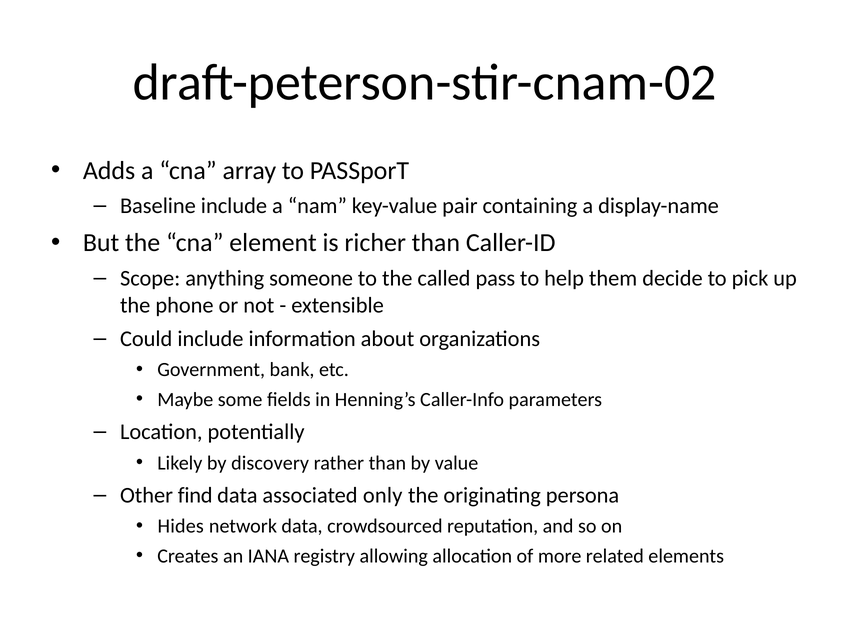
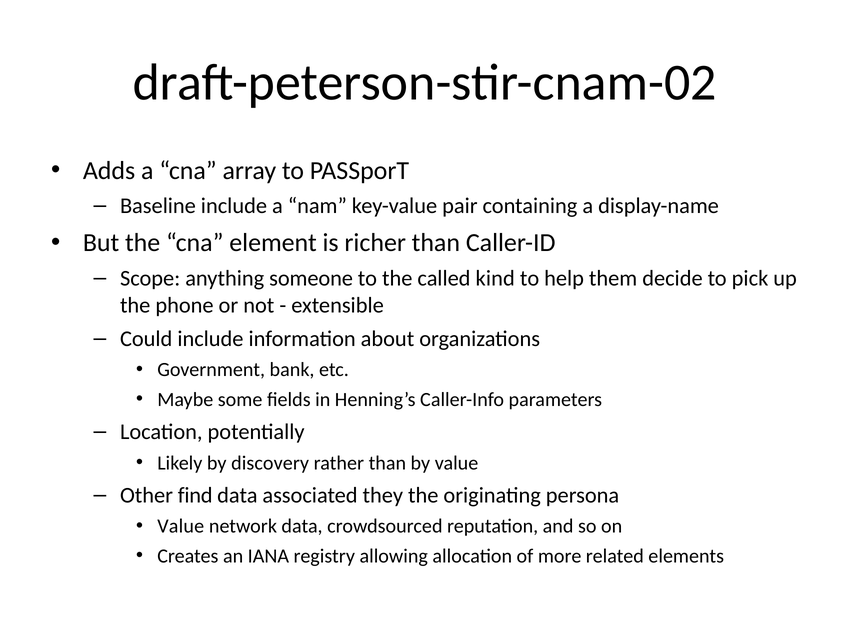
pass: pass -> kind
only: only -> they
Hides at (181, 526): Hides -> Value
